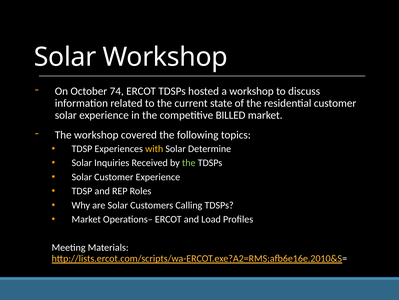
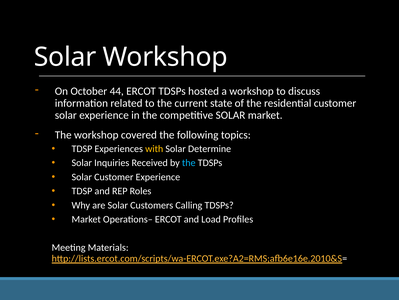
74: 74 -> 44
competitive BILLED: BILLED -> SOLAR
the at (189, 162) colour: light green -> light blue
